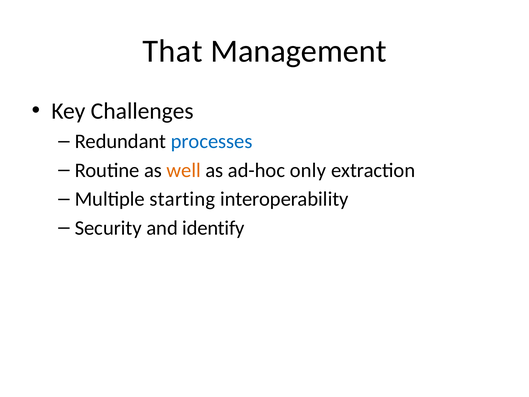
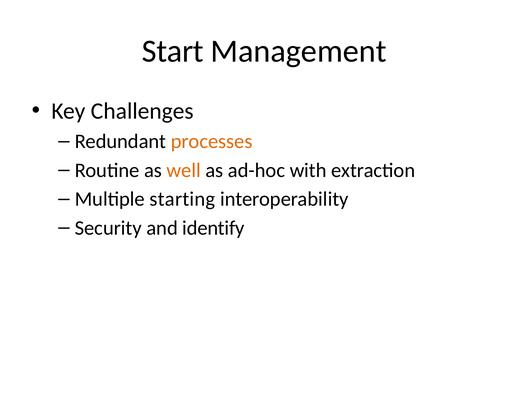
That: That -> Start
processes colour: blue -> orange
only: only -> with
